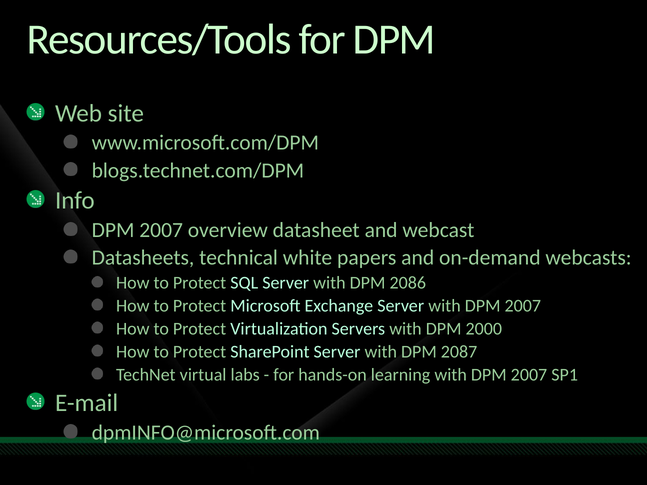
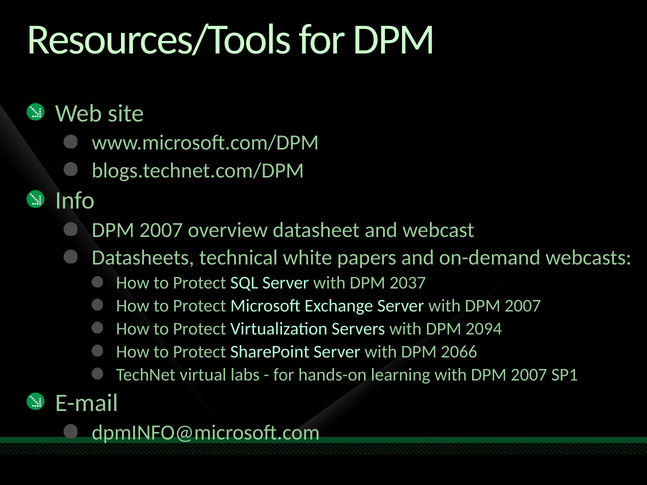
2086: 2086 -> 2037
2000: 2000 -> 2094
2087: 2087 -> 2066
